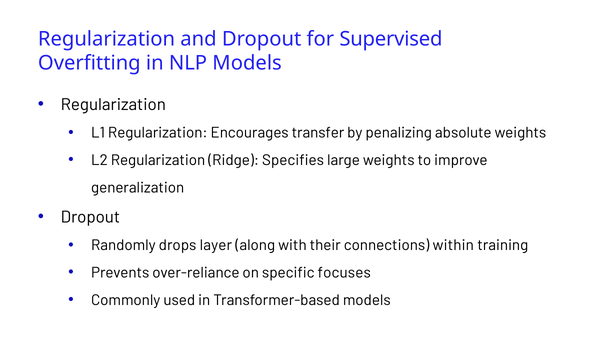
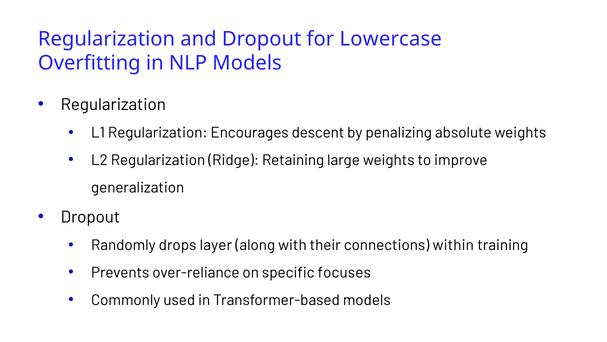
Supervised: Supervised -> Lowercase
transfer: transfer -> descent
Specifies: Specifies -> Retaining
